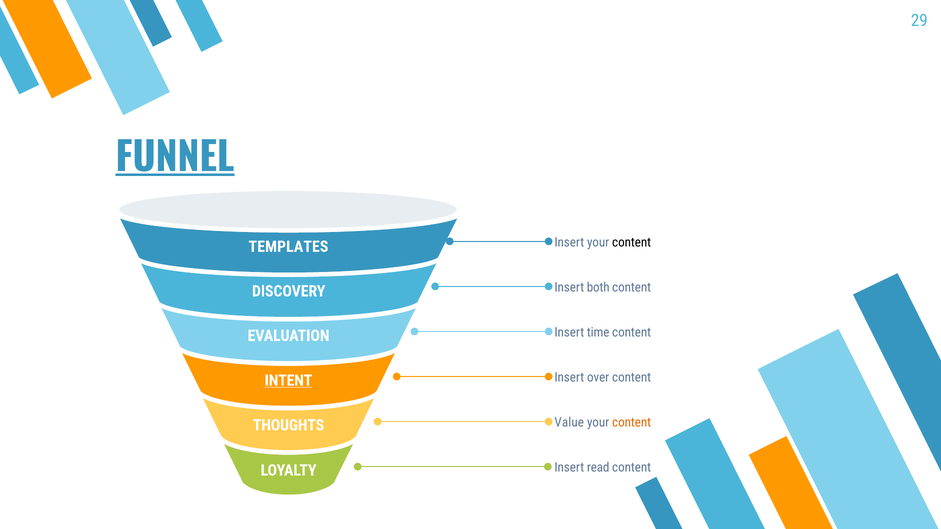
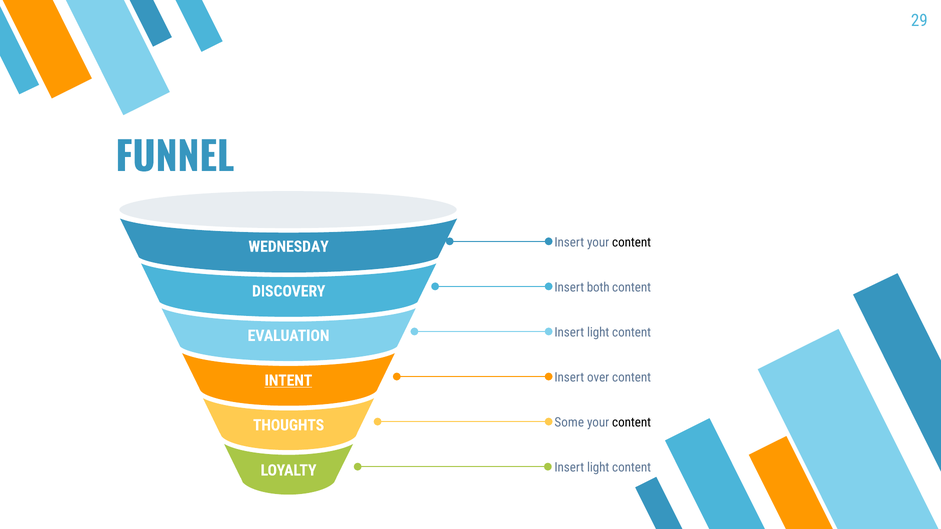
FUNNEL underline: present -> none
TEMPLATES: TEMPLATES -> WEDNESDAY
time at (598, 333): time -> light
Value: Value -> Some
content at (632, 423) colour: orange -> black
read at (598, 468): read -> light
